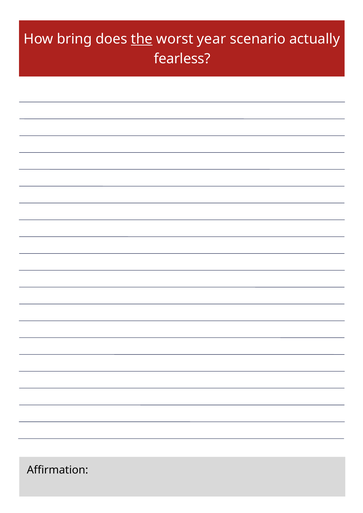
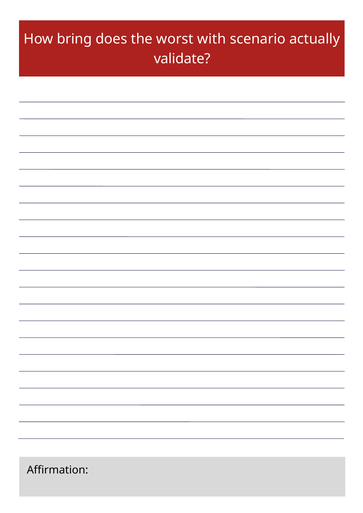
the underline: present -> none
year: year -> with
fearless: fearless -> validate
